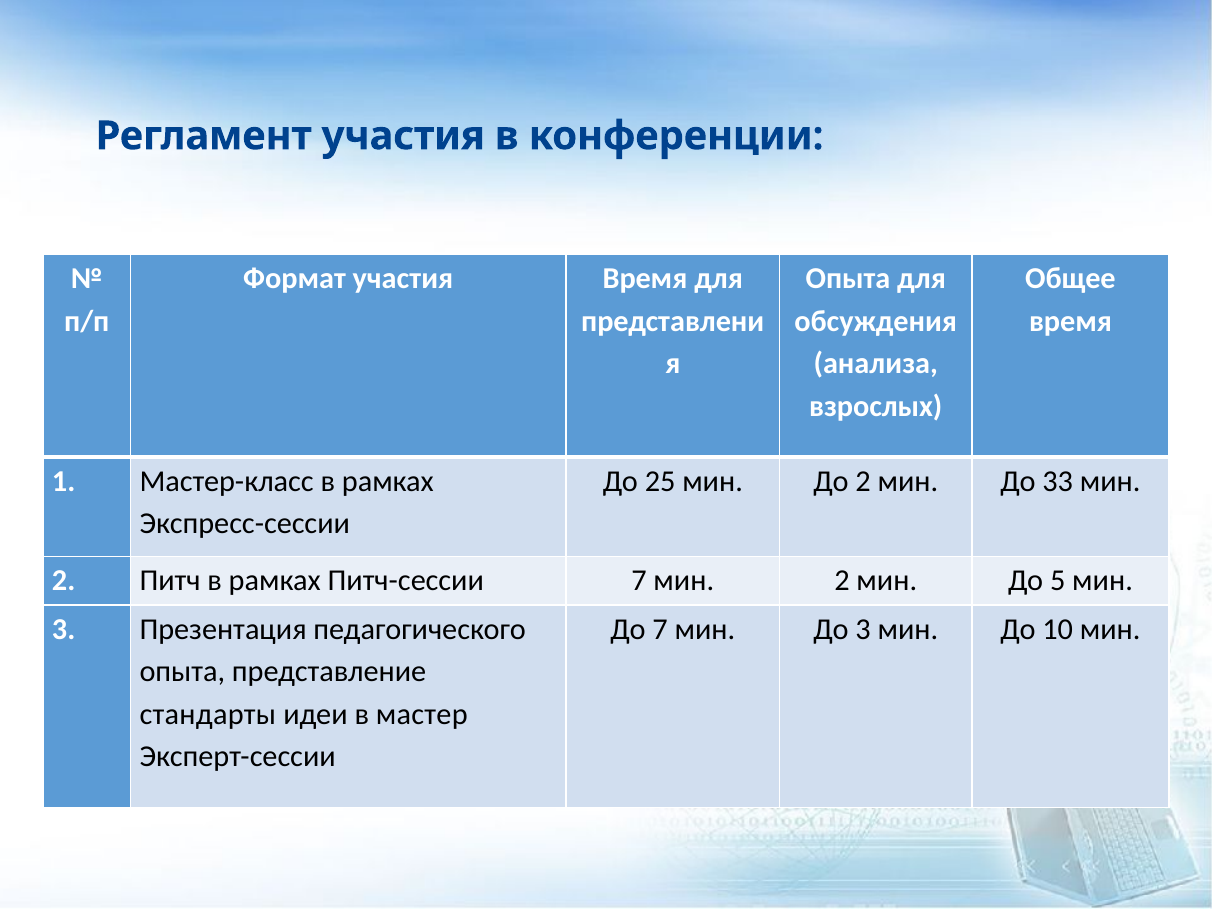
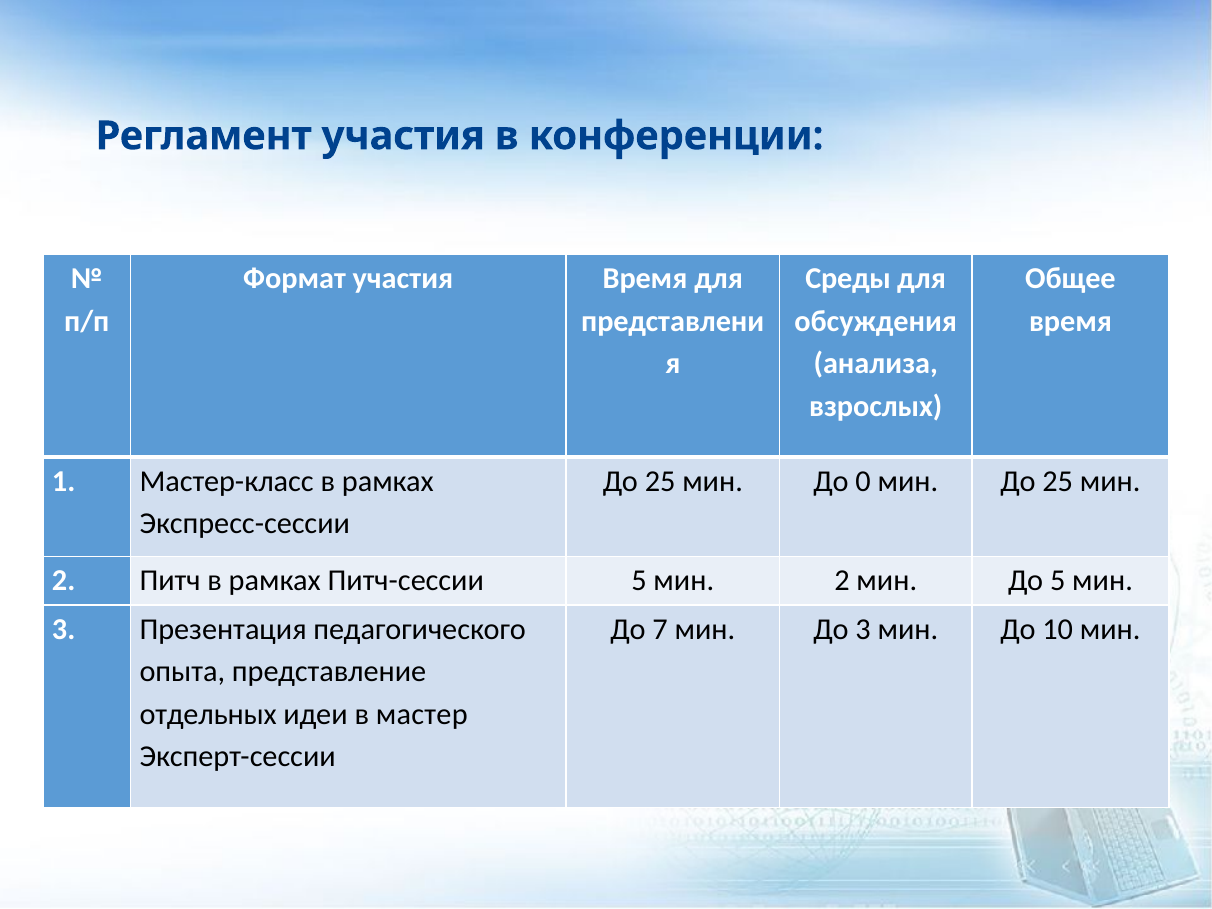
Опыта at (848, 278): Опыта -> Среды
До 2: 2 -> 0
мин До 33: 33 -> 25
Питч-сессии 7: 7 -> 5
стандарты: стандарты -> отдельных
